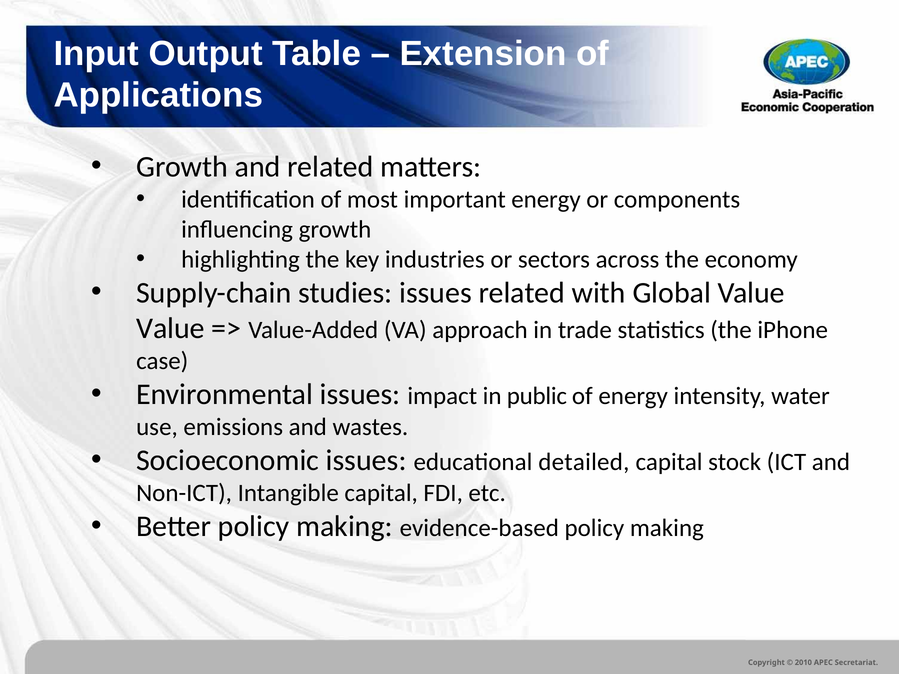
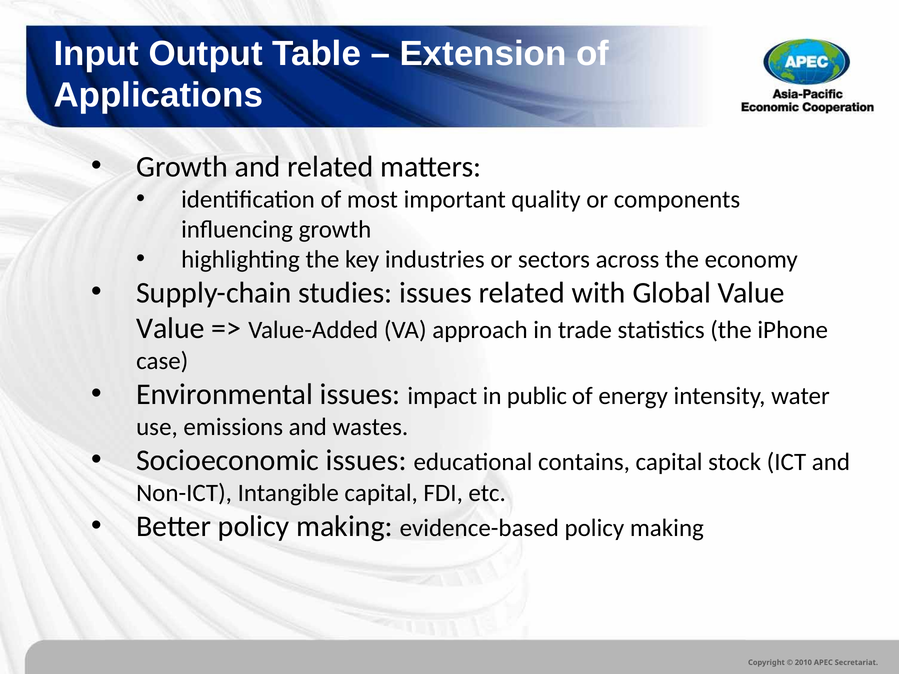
important energy: energy -> quality
detailed: detailed -> contains
